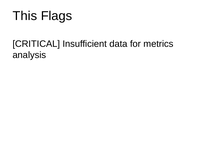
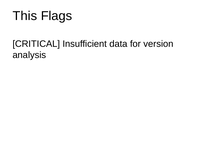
metrics: metrics -> version
